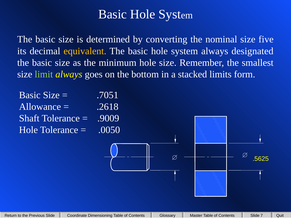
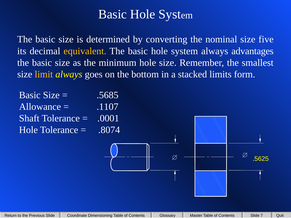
designated: designated -> advantages
limit colour: light green -> yellow
.7051: .7051 -> .5685
.2618: .2618 -> .1107
.9009: .9009 -> .0001
.0050: .0050 -> .8074
